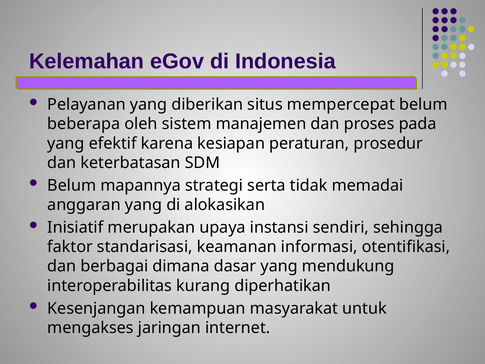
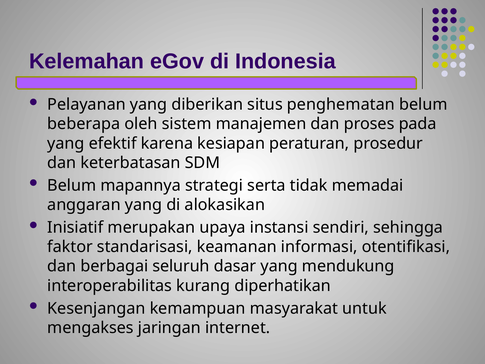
mempercepat: mempercepat -> penghematan
dimana: dimana -> seluruh
